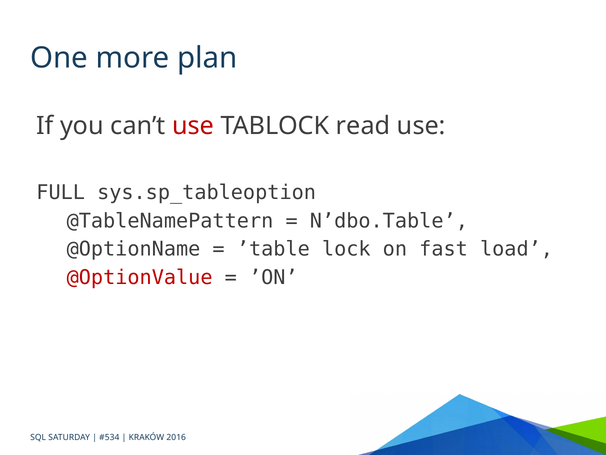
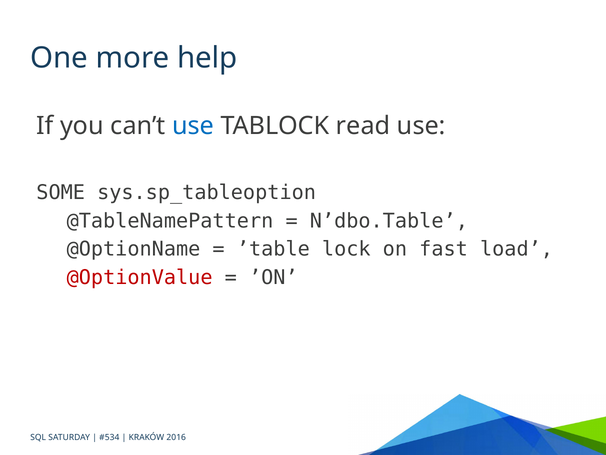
plan: plan -> help
use at (193, 126) colour: red -> blue
FULL: FULL -> SOME
